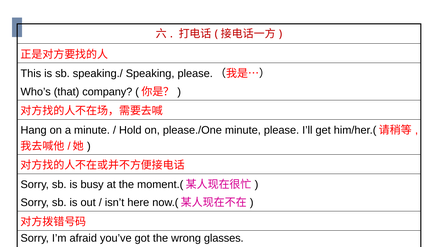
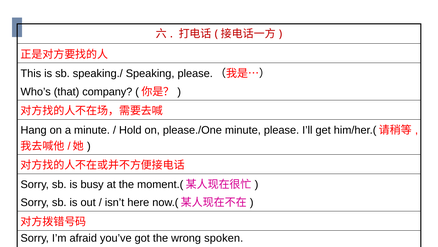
glasses: glasses -> spoken
